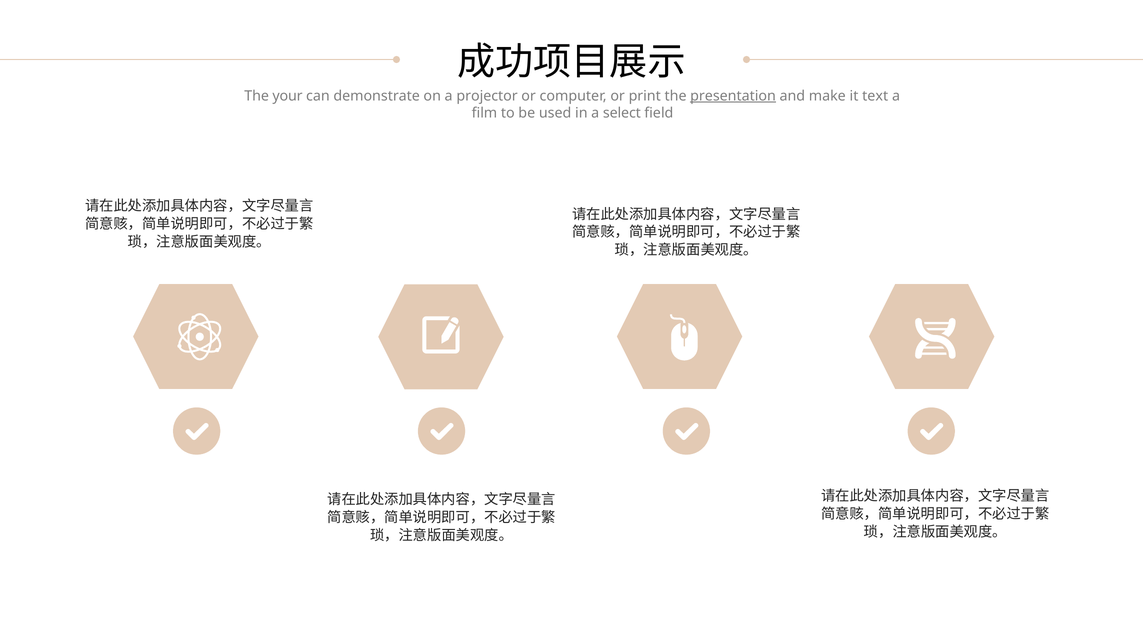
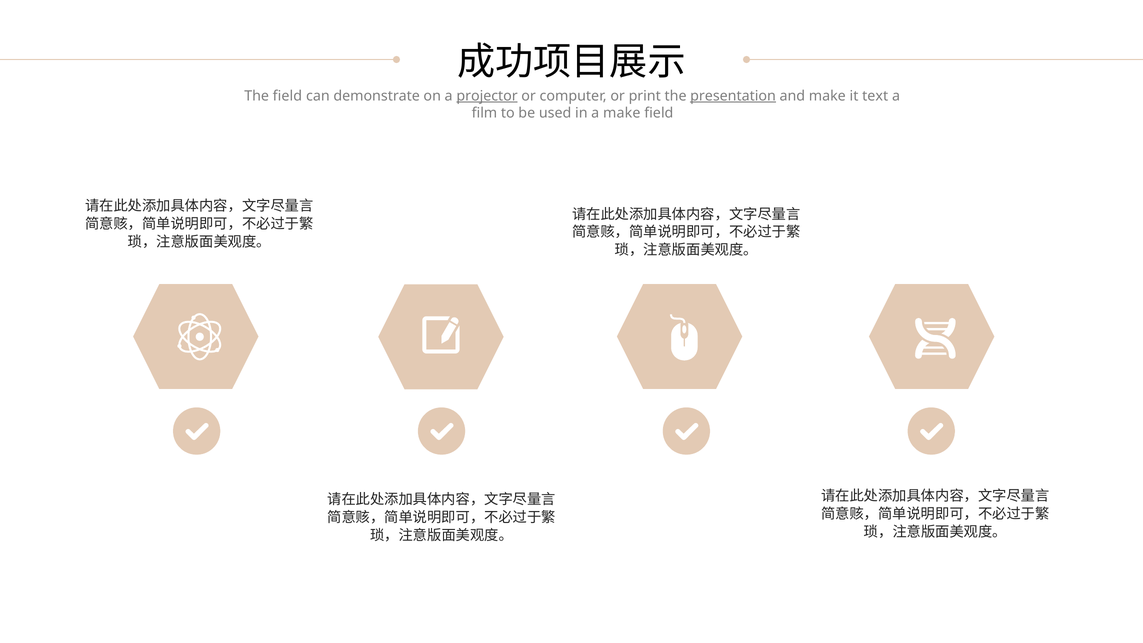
The your: your -> field
projector underline: none -> present
a select: select -> make
